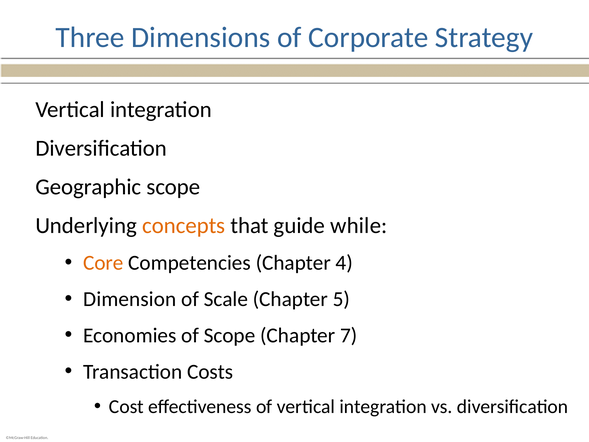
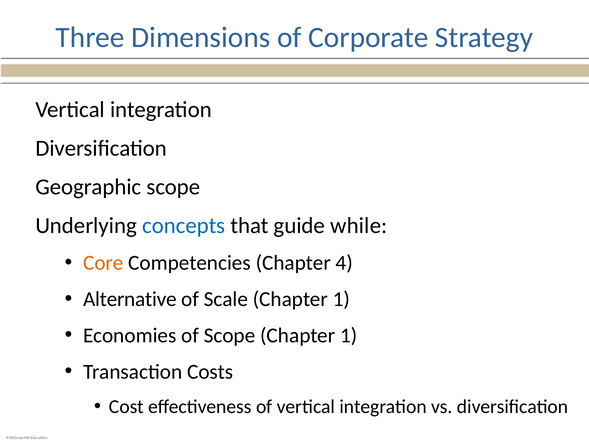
concepts colour: orange -> blue
Dimension: Dimension -> Alternative
Scale Chapter 5: 5 -> 1
Scope Chapter 7: 7 -> 1
